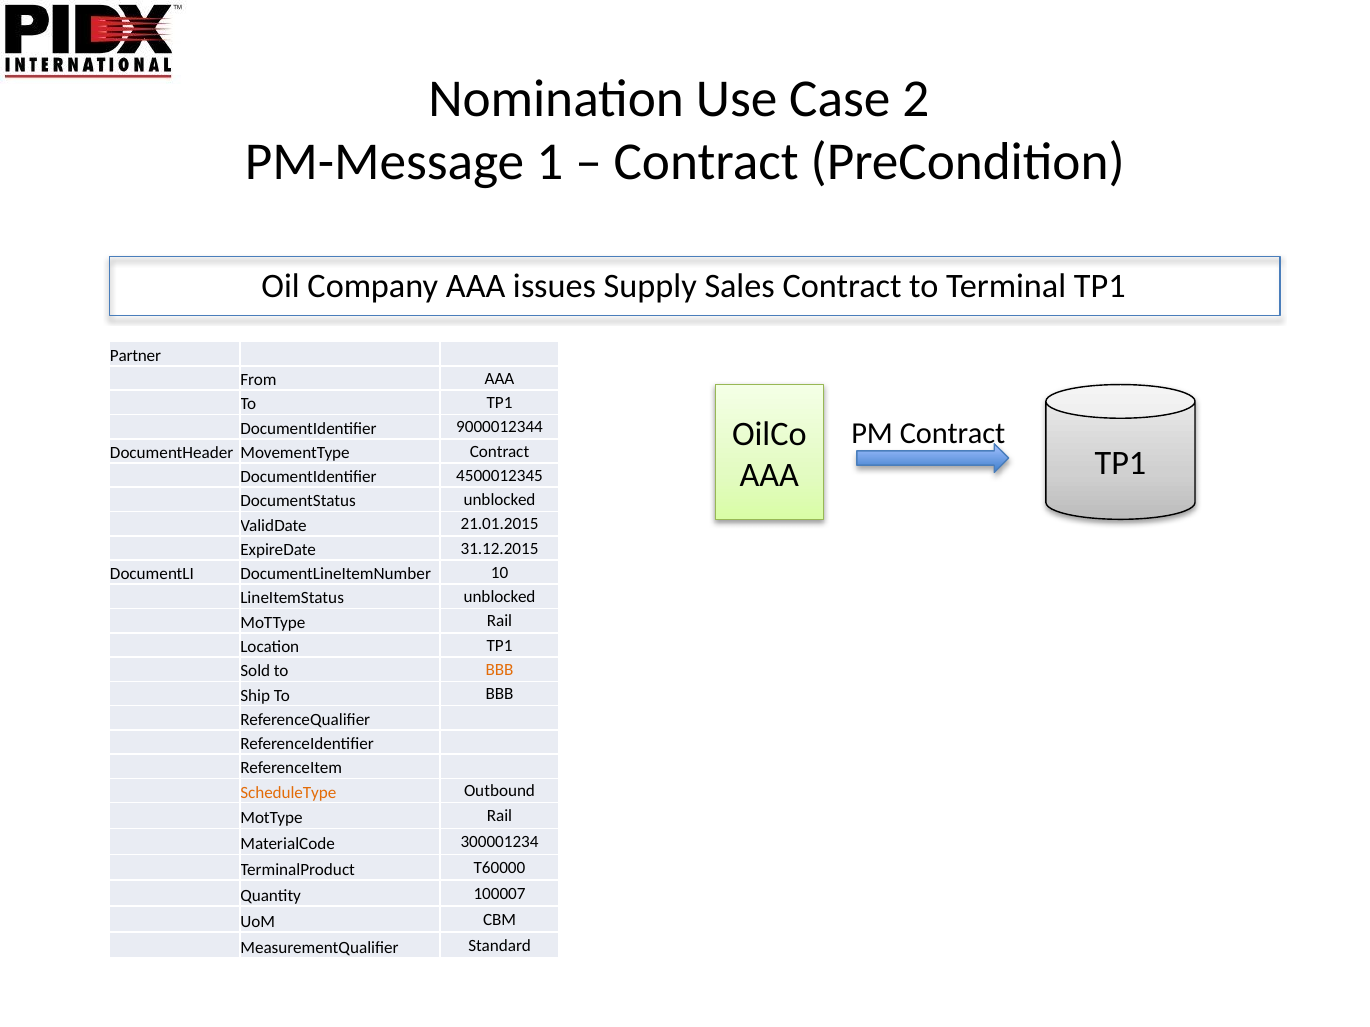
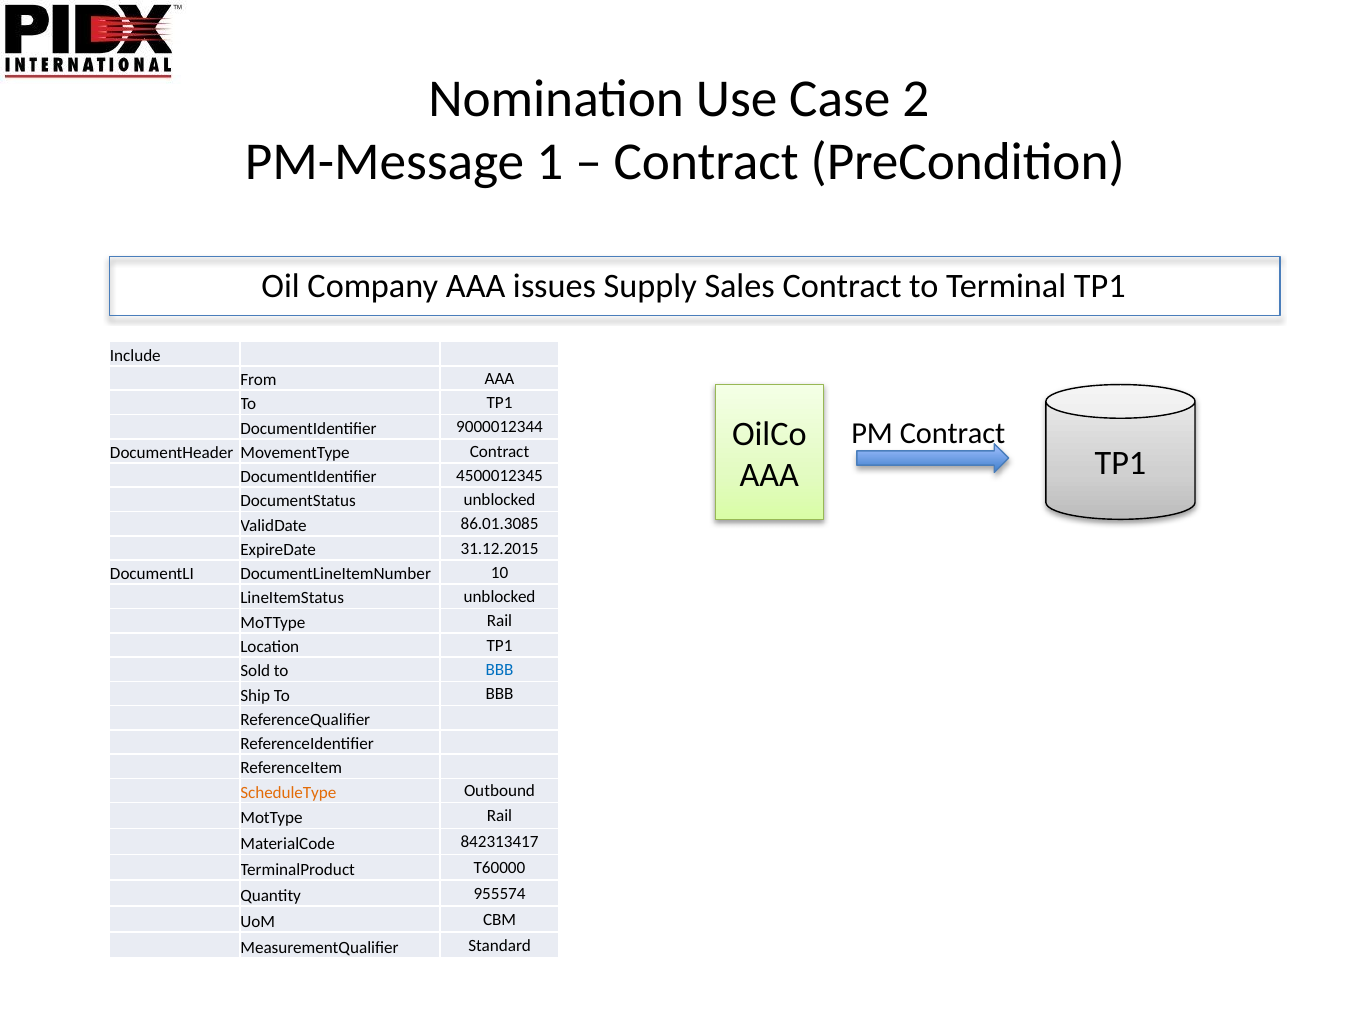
Partner: Partner -> Include
21.01.2015: 21.01.2015 -> 86.01.3085
BBB at (500, 670) colour: orange -> blue
300001234: 300001234 -> 842313417
100007: 100007 -> 955574
